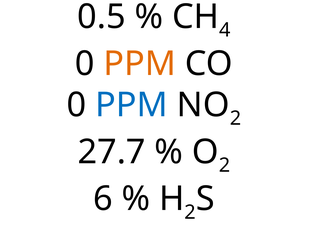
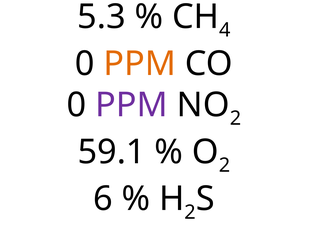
0.5: 0.5 -> 5.3
PPM at (131, 105) colour: blue -> purple
27.7: 27.7 -> 59.1
